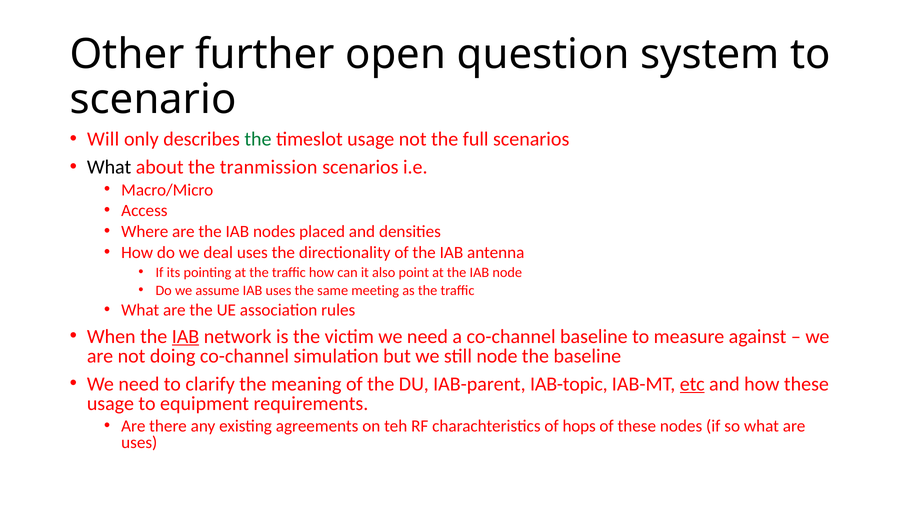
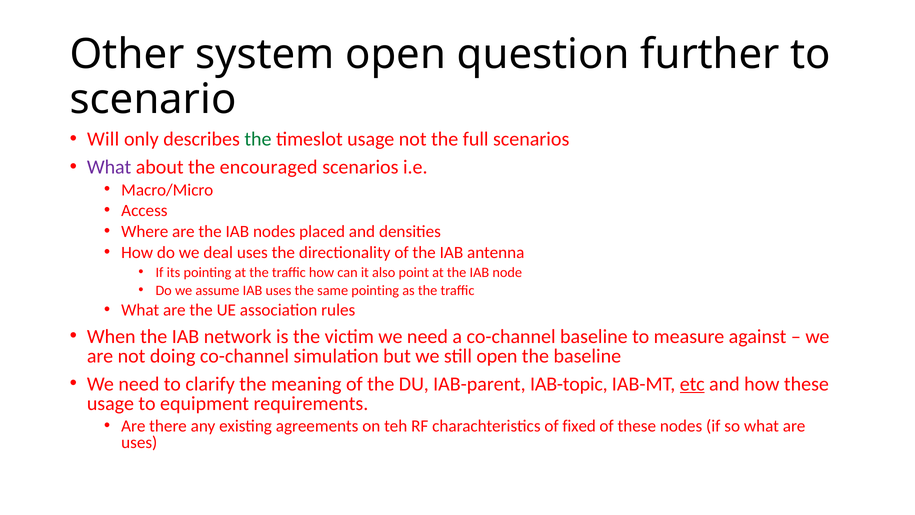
further: further -> system
system: system -> further
What at (109, 167) colour: black -> purple
tranmission: tranmission -> encouraged
same meeting: meeting -> pointing
IAB at (186, 336) underline: present -> none
still node: node -> open
hops: hops -> fixed
